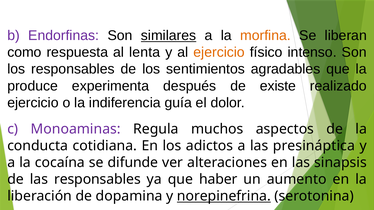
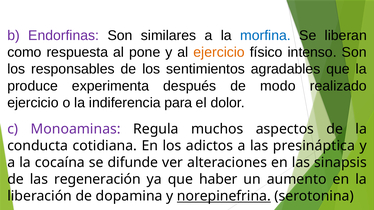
similares underline: present -> none
morfina colour: orange -> blue
lenta: lenta -> pone
existe: existe -> modo
guía: guía -> para
las responsables: responsables -> regeneración
